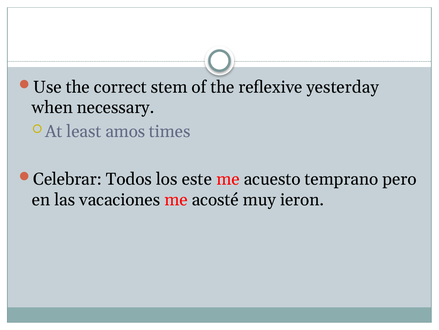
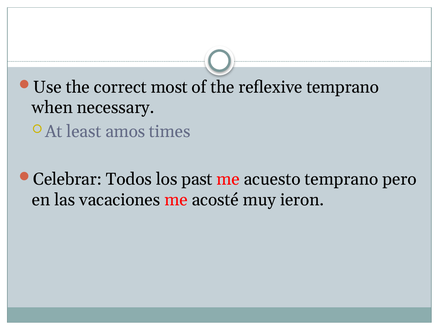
stem: stem -> most
reflexive yesterday: yesterday -> temprano
este: este -> past
